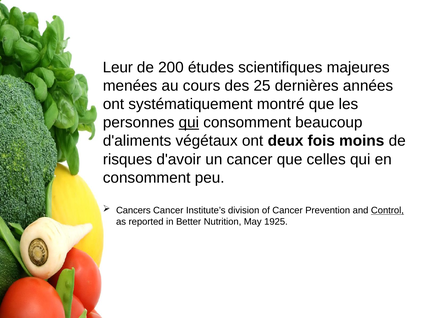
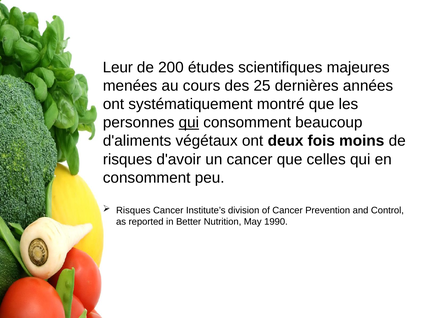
Cancers at (133, 210): Cancers -> Risques
Control underline: present -> none
1925: 1925 -> 1990
